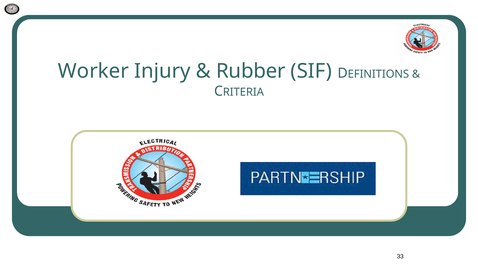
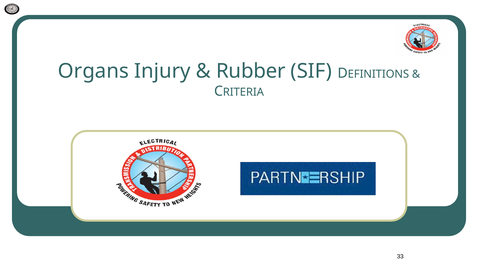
Worker: Worker -> Organs
